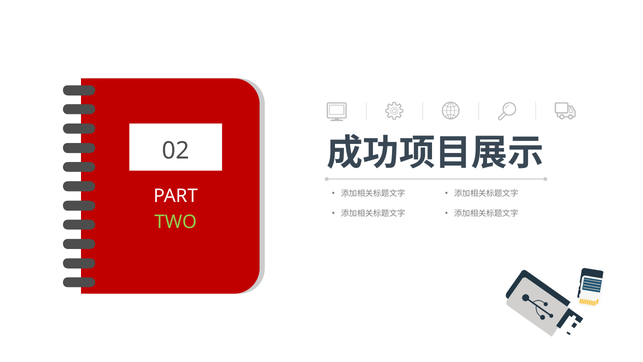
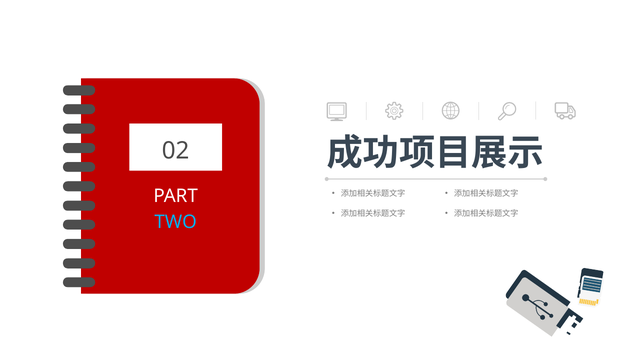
TWO colour: light green -> light blue
